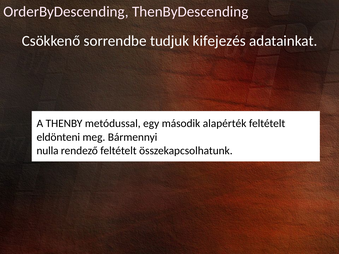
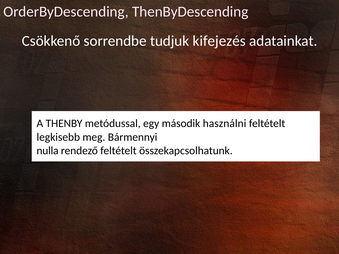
alapérték: alapérték -> használni
eldönteni: eldönteni -> legkisebb
